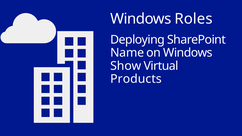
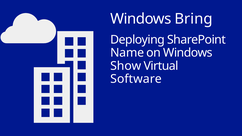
Roles: Roles -> Bring
Products: Products -> Software
